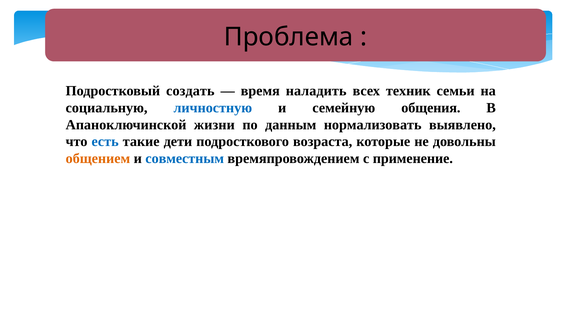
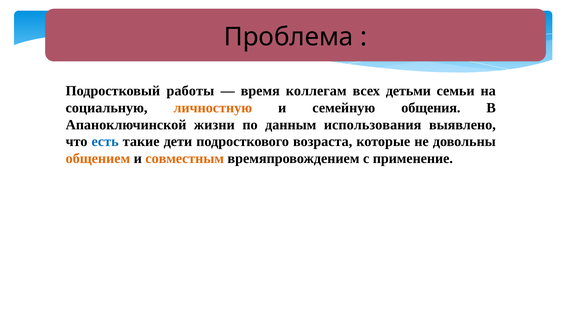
создать: создать -> работы
наладить: наладить -> коллегам
техник: техник -> детьми
личностную colour: blue -> orange
нормализовать: нормализовать -> использования
совместным colour: blue -> orange
